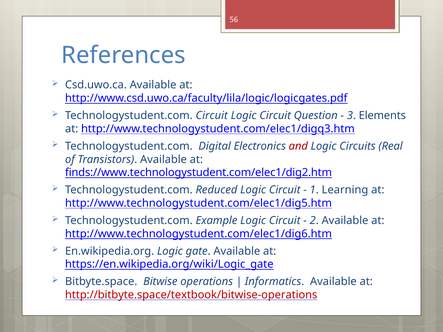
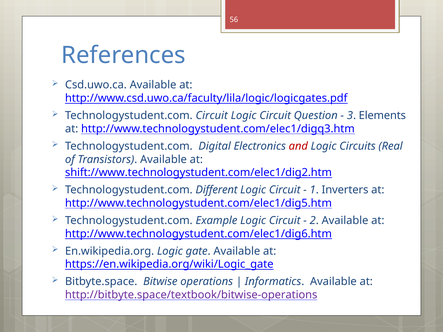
finds://www.technologystudent.com/elec1/dig2.htm: finds://www.technologystudent.com/elec1/dig2.htm -> shift://www.technologystudent.com/elec1/dig2.htm
Reduced: Reduced -> Different
Learning: Learning -> Inverters
http://bitbyte.space/textbook/bitwise-operations colour: red -> purple
